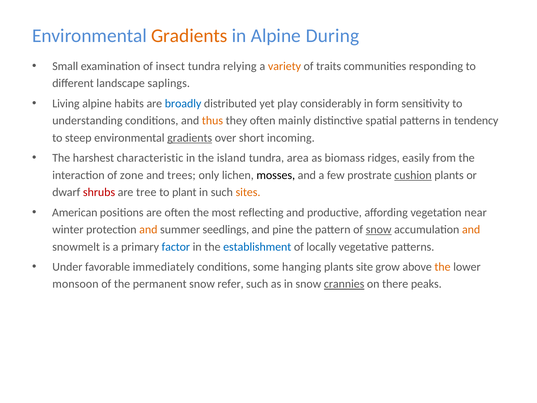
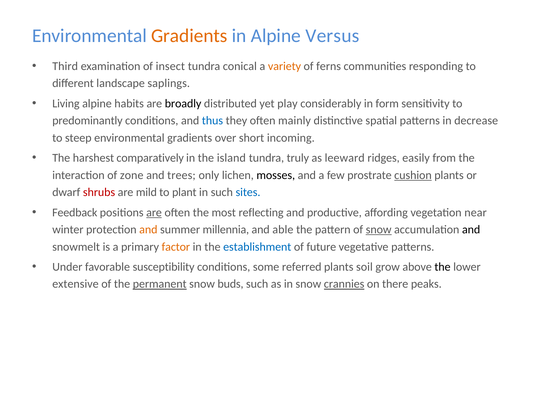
During: During -> Versus
Small: Small -> Third
relying: relying -> conical
traits: traits -> ferns
broadly colour: blue -> black
understanding: understanding -> predominantly
thus colour: orange -> blue
tendency: tendency -> decrease
gradients at (190, 138) underline: present -> none
characteristic: characteristic -> comparatively
area: area -> truly
biomass: biomass -> leeward
tree: tree -> mild
sites colour: orange -> blue
American: American -> Feedback
are at (154, 212) underline: none -> present
seedlings: seedlings -> millennia
pine: pine -> able
and at (471, 229) colour: orange -> black
factor colour: blue -> orange
locally: locally -> future
immediately: immediately -> susceptibility
hanging: hanging -> referred
site: site -> soil
the at (443, 267) colour: orange -> black
monsoon: monsoon -> extensive
permanent underline: none -> present
refer: refer -> buds
